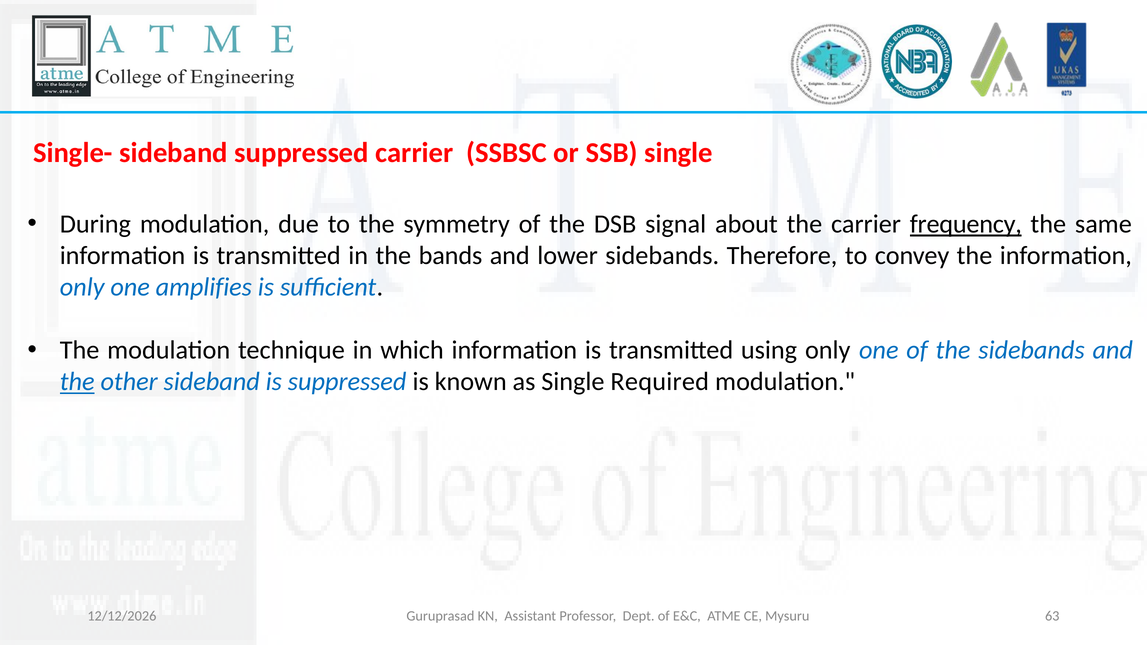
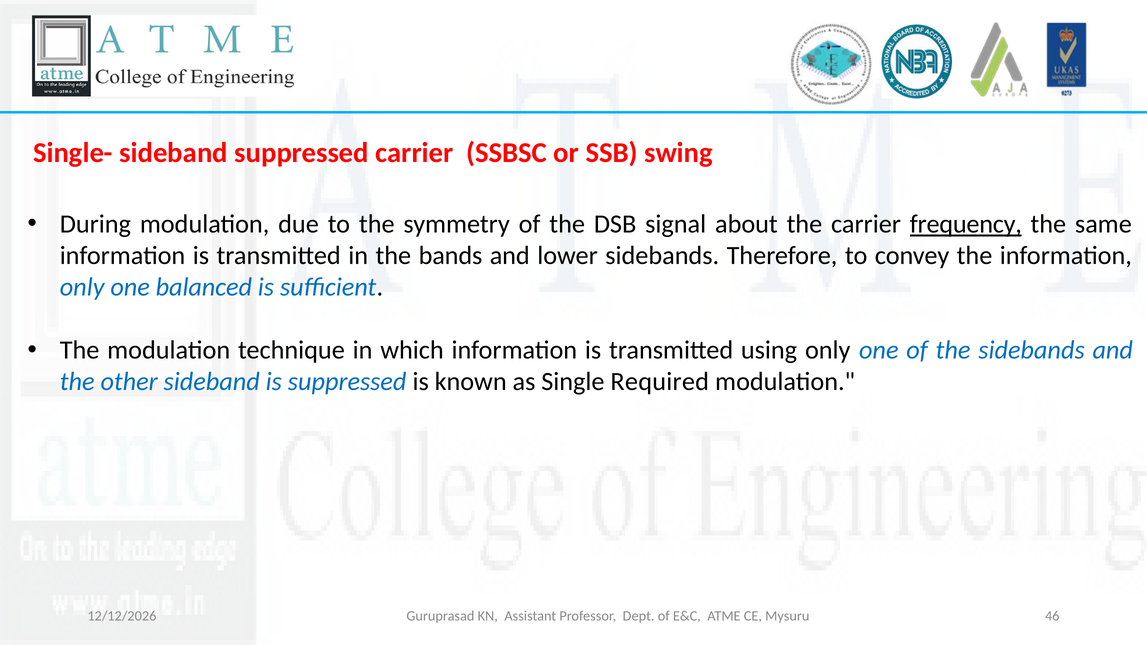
SSB single: single -> swing
amplifies: amplifies -> balanced
the at (77, 382) underline: present -> none
63: 63 -> 46
